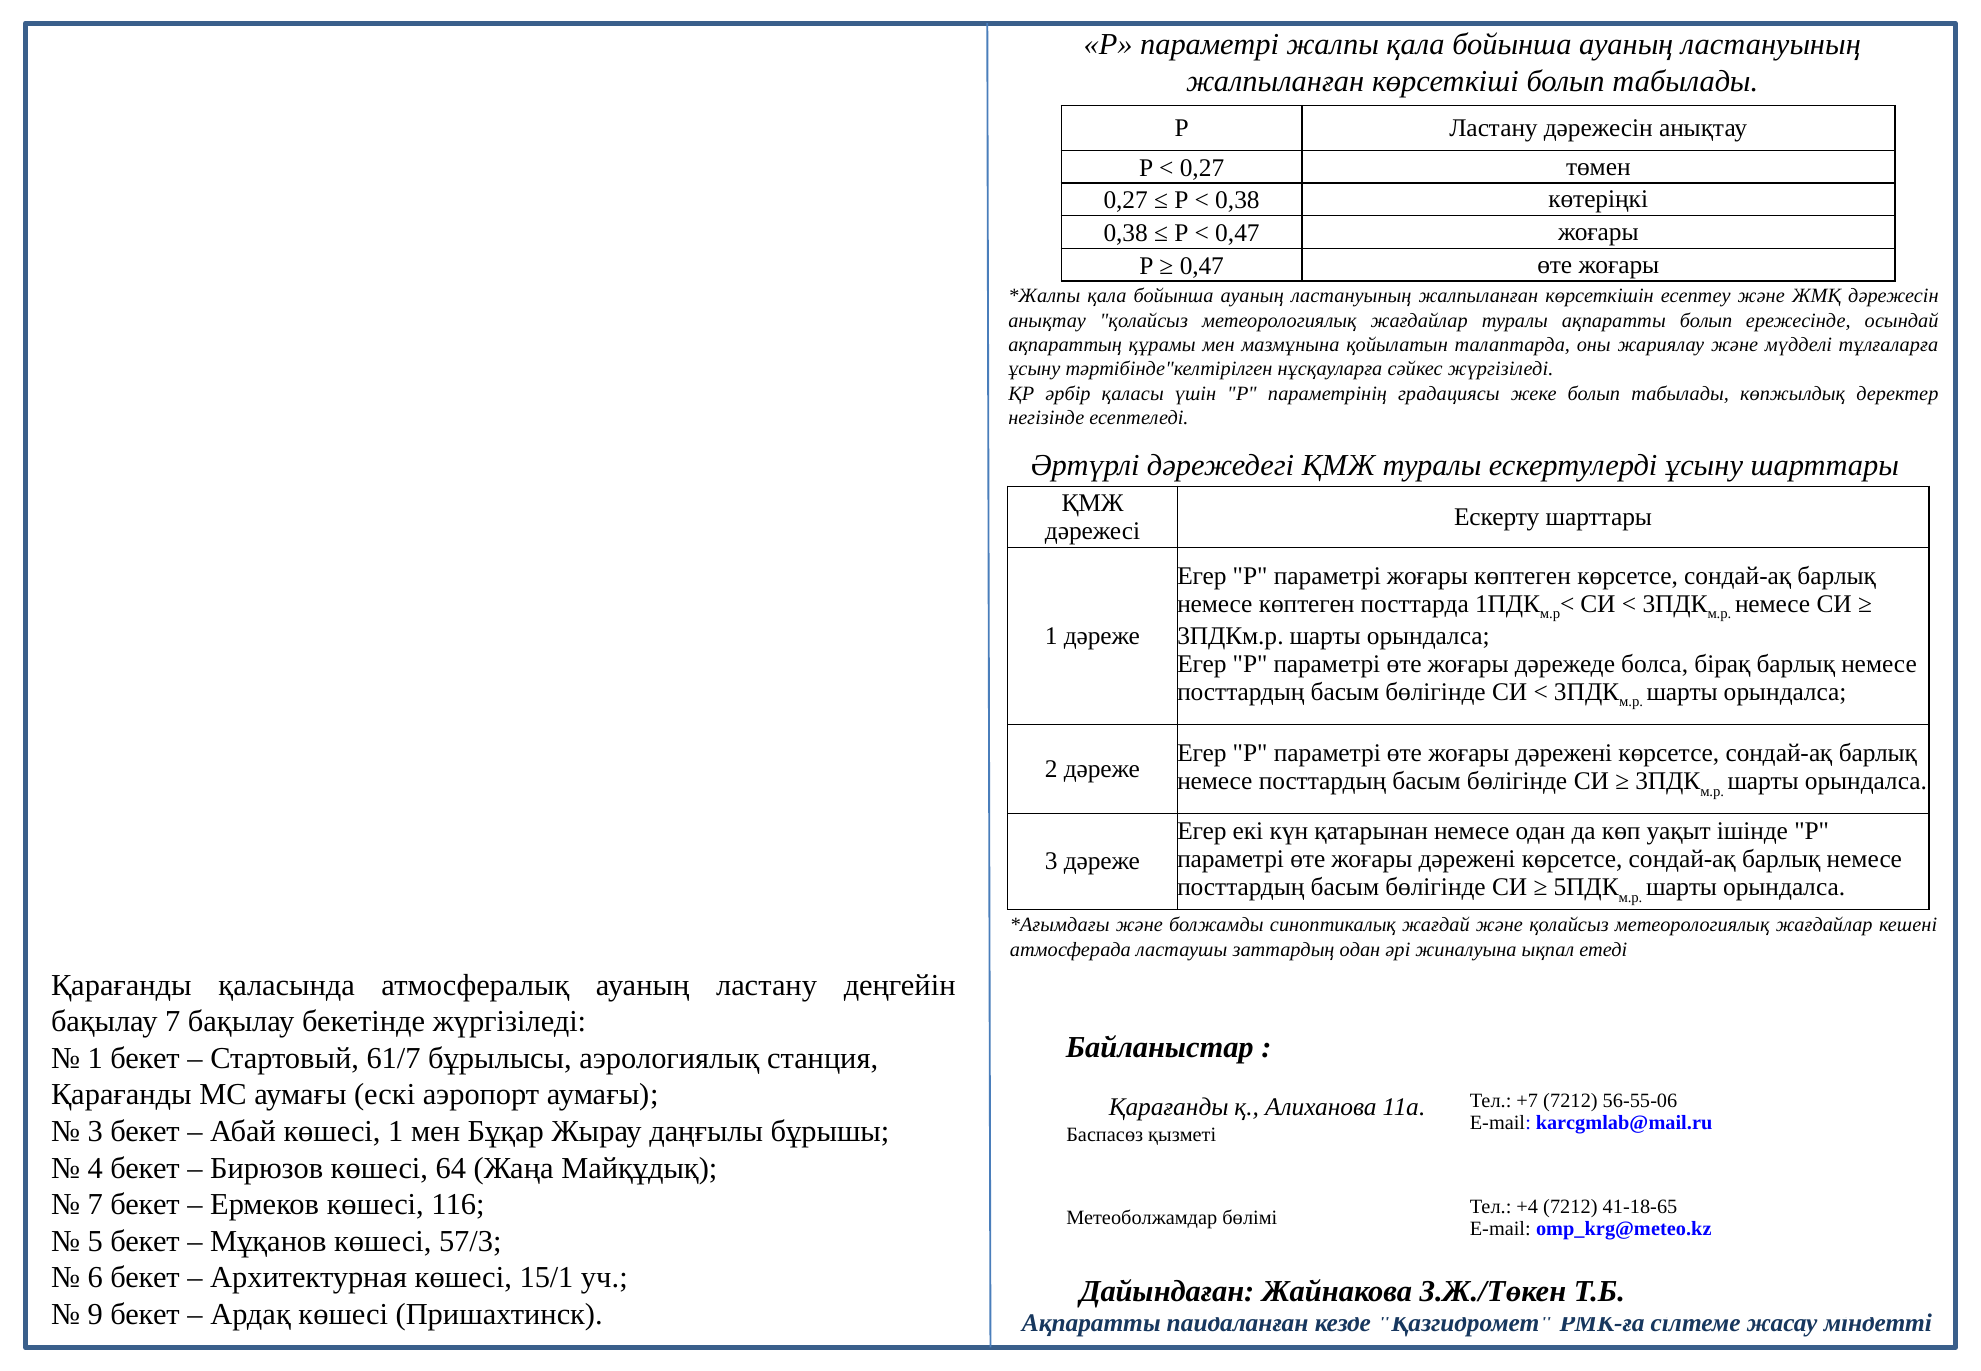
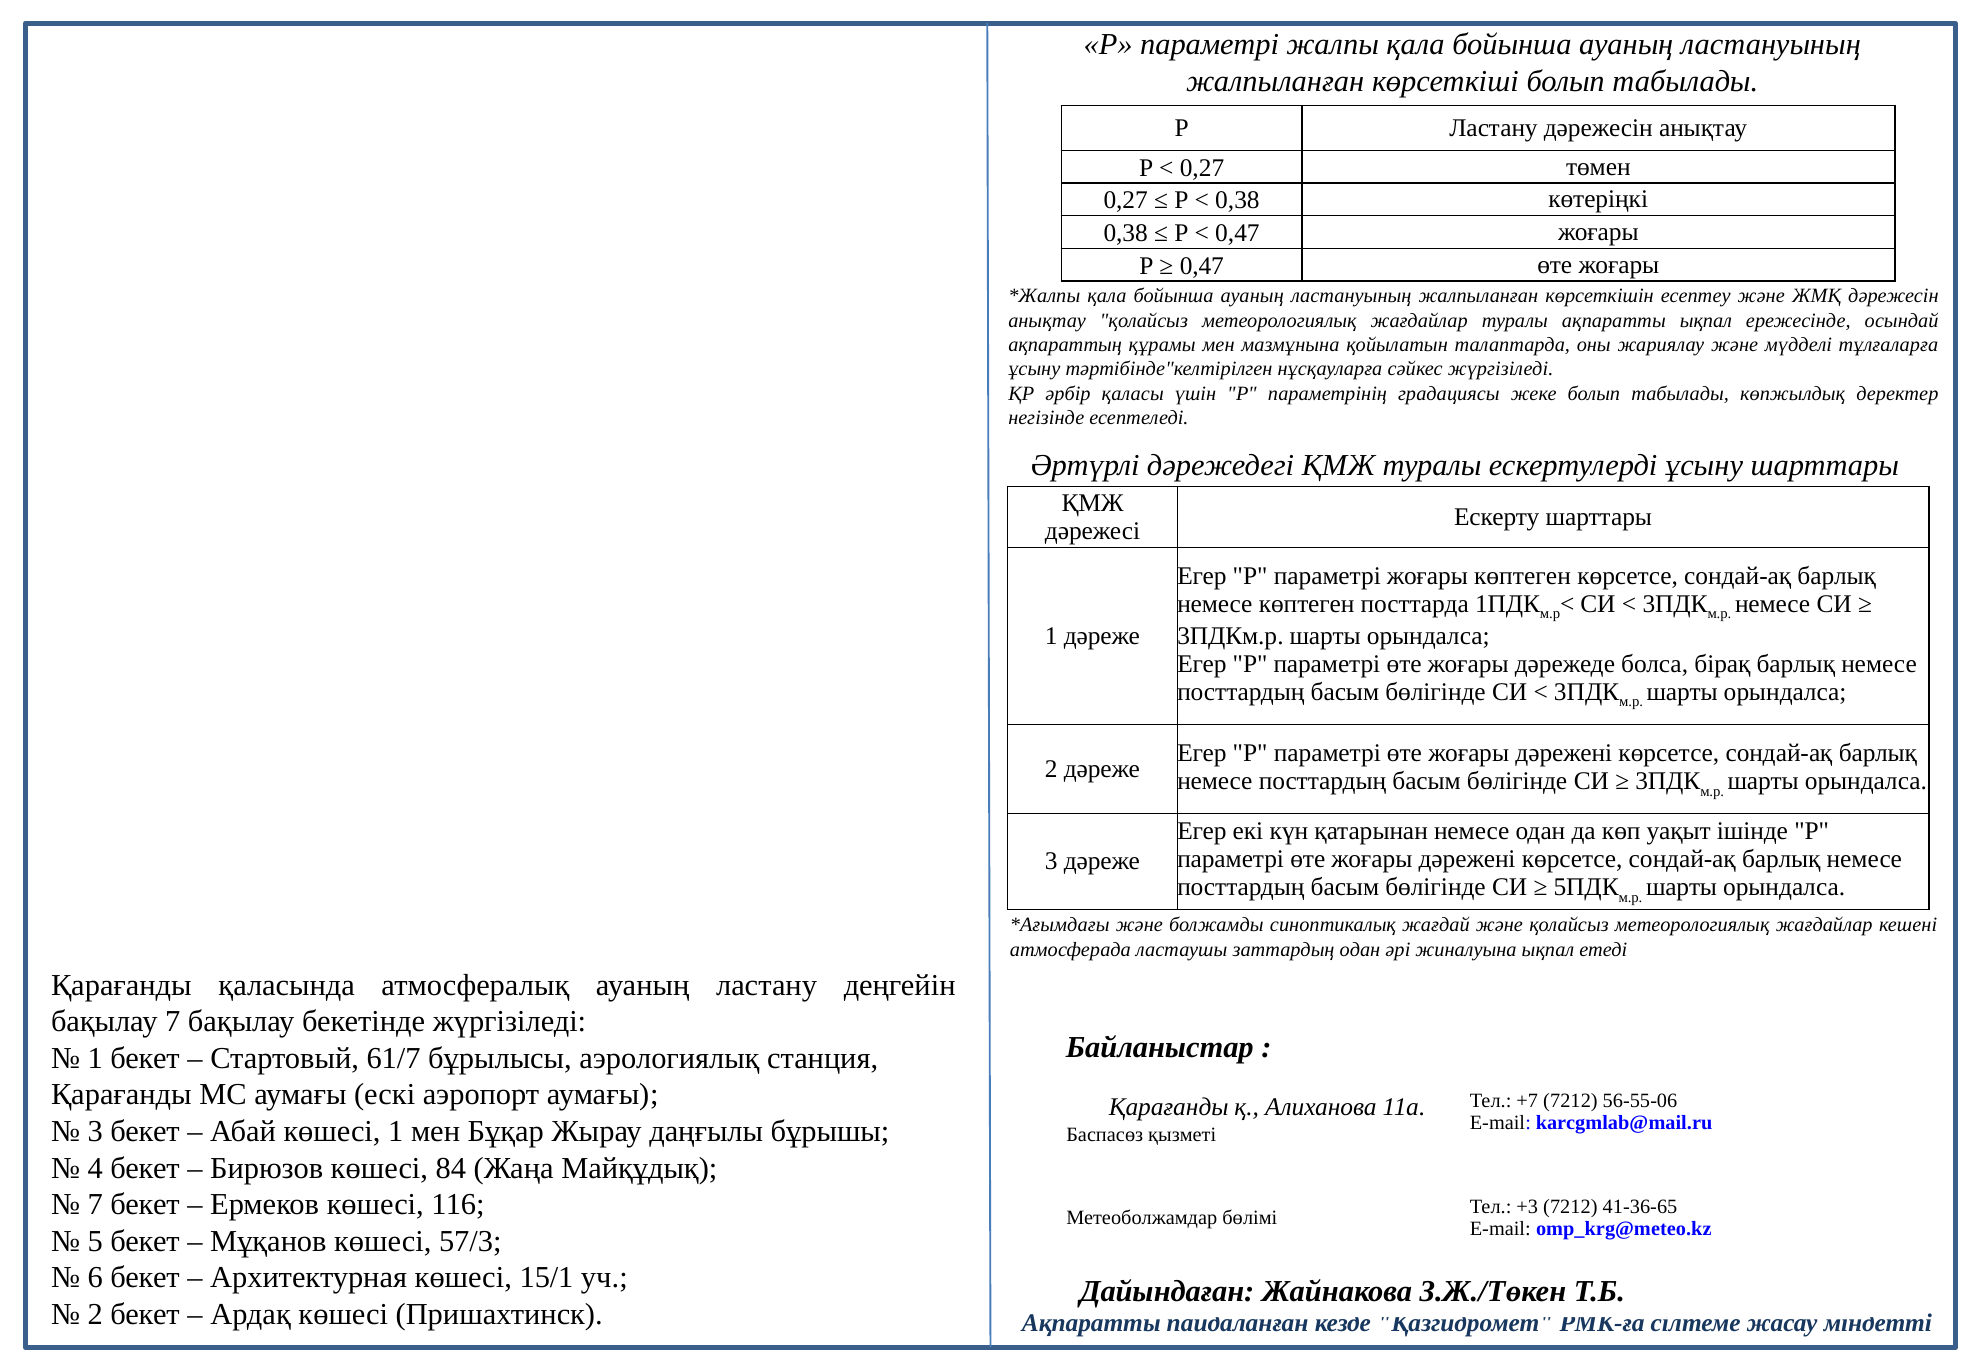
ақпаратты болып: болып -> ықпал
64: 64 -> 84
+4: +4 -> +3
41-18-65: 41-18-65 -> 41-36-65
9 at (95, 1315): 9 -> 2
